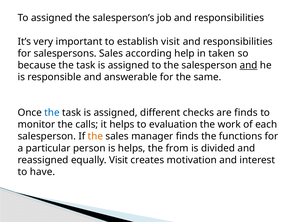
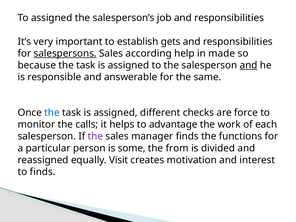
establish visit: visit -> gets
salespersons underline: none -> present
taken: taken -> made
are finds: finds -> force
evaluation: evaluation -> advantage
the at (95, 136) colour: orange -> purple
is helps: helps -> some
to have: have -> finds
